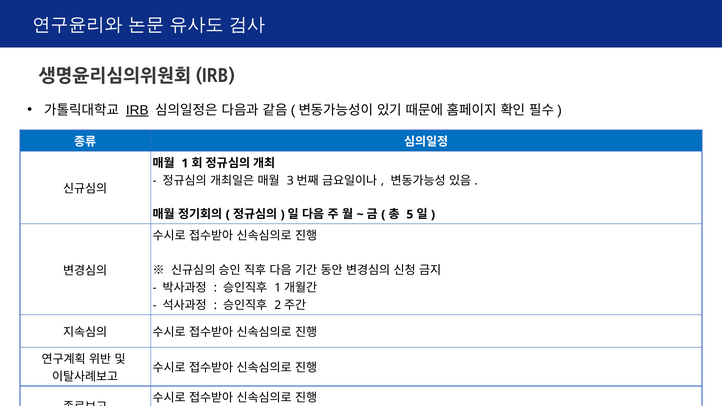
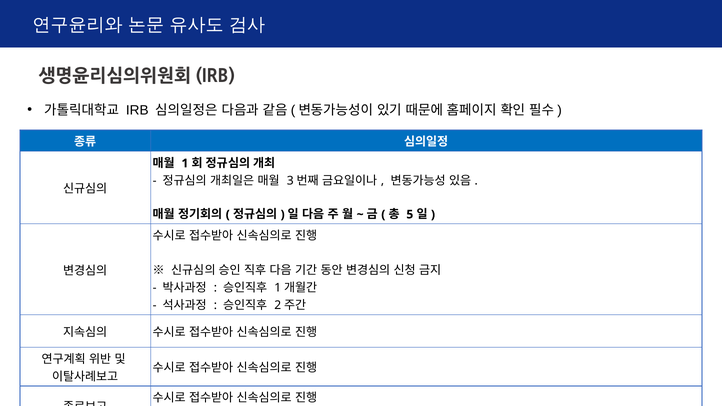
IRB underline: present -> none
